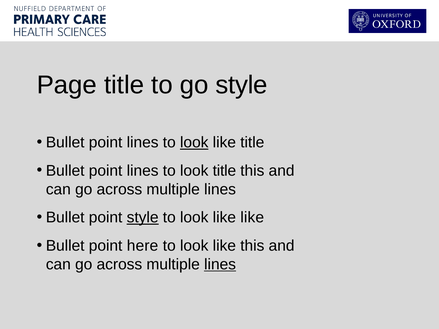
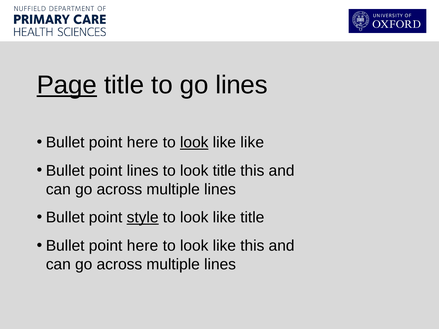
Page underline: none -> present
go style: style -> lines
lines at (143, 143): lines -> here
like title: title -> like
like like: like -> title
lines at (220, 265) underline: present -> none
